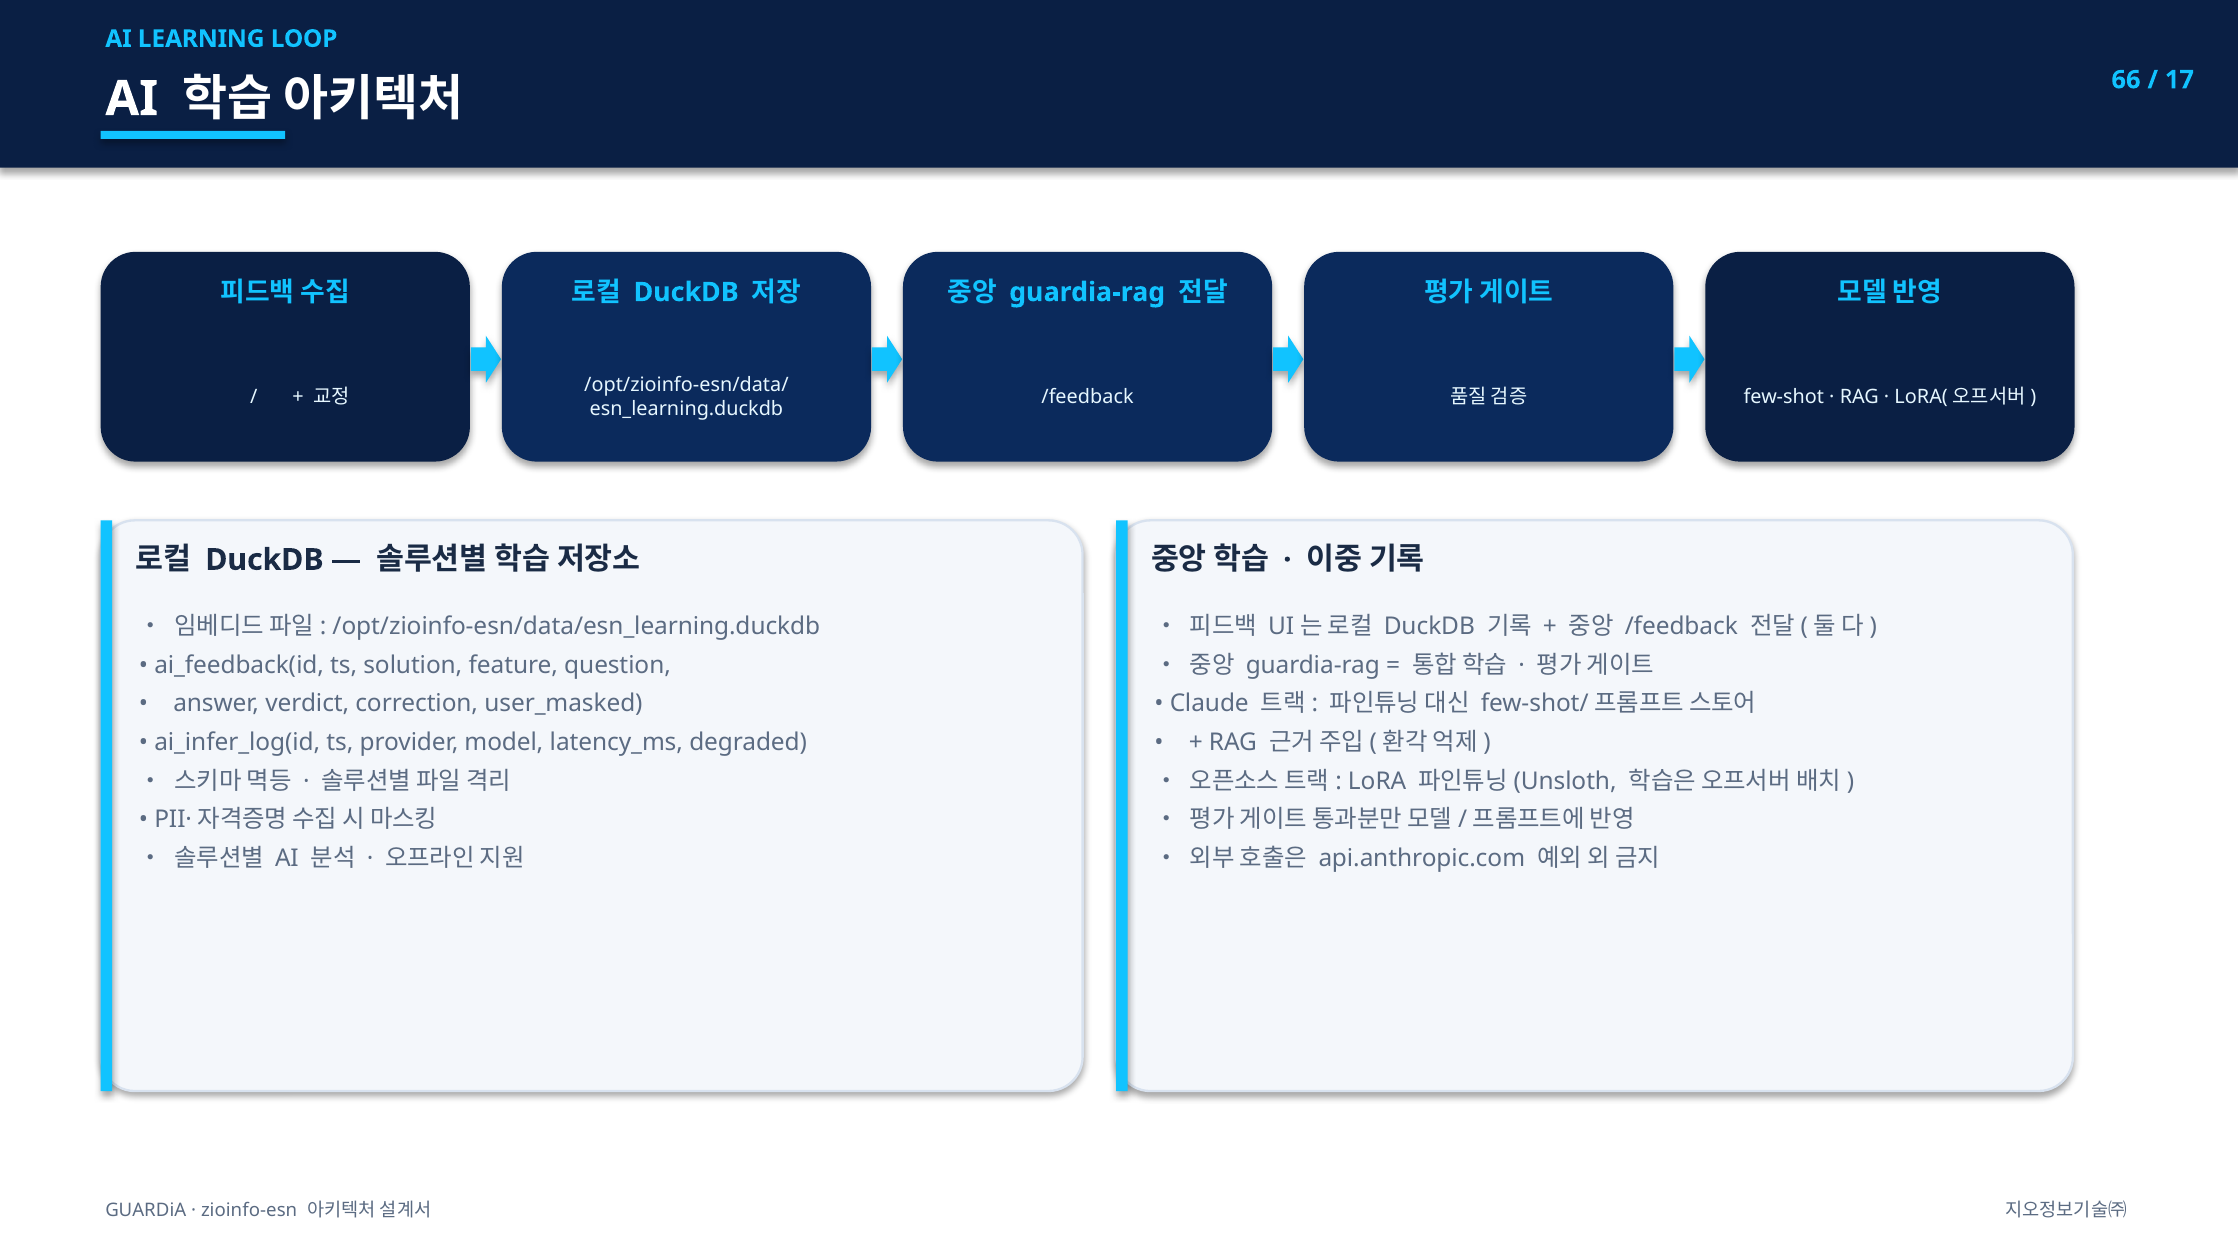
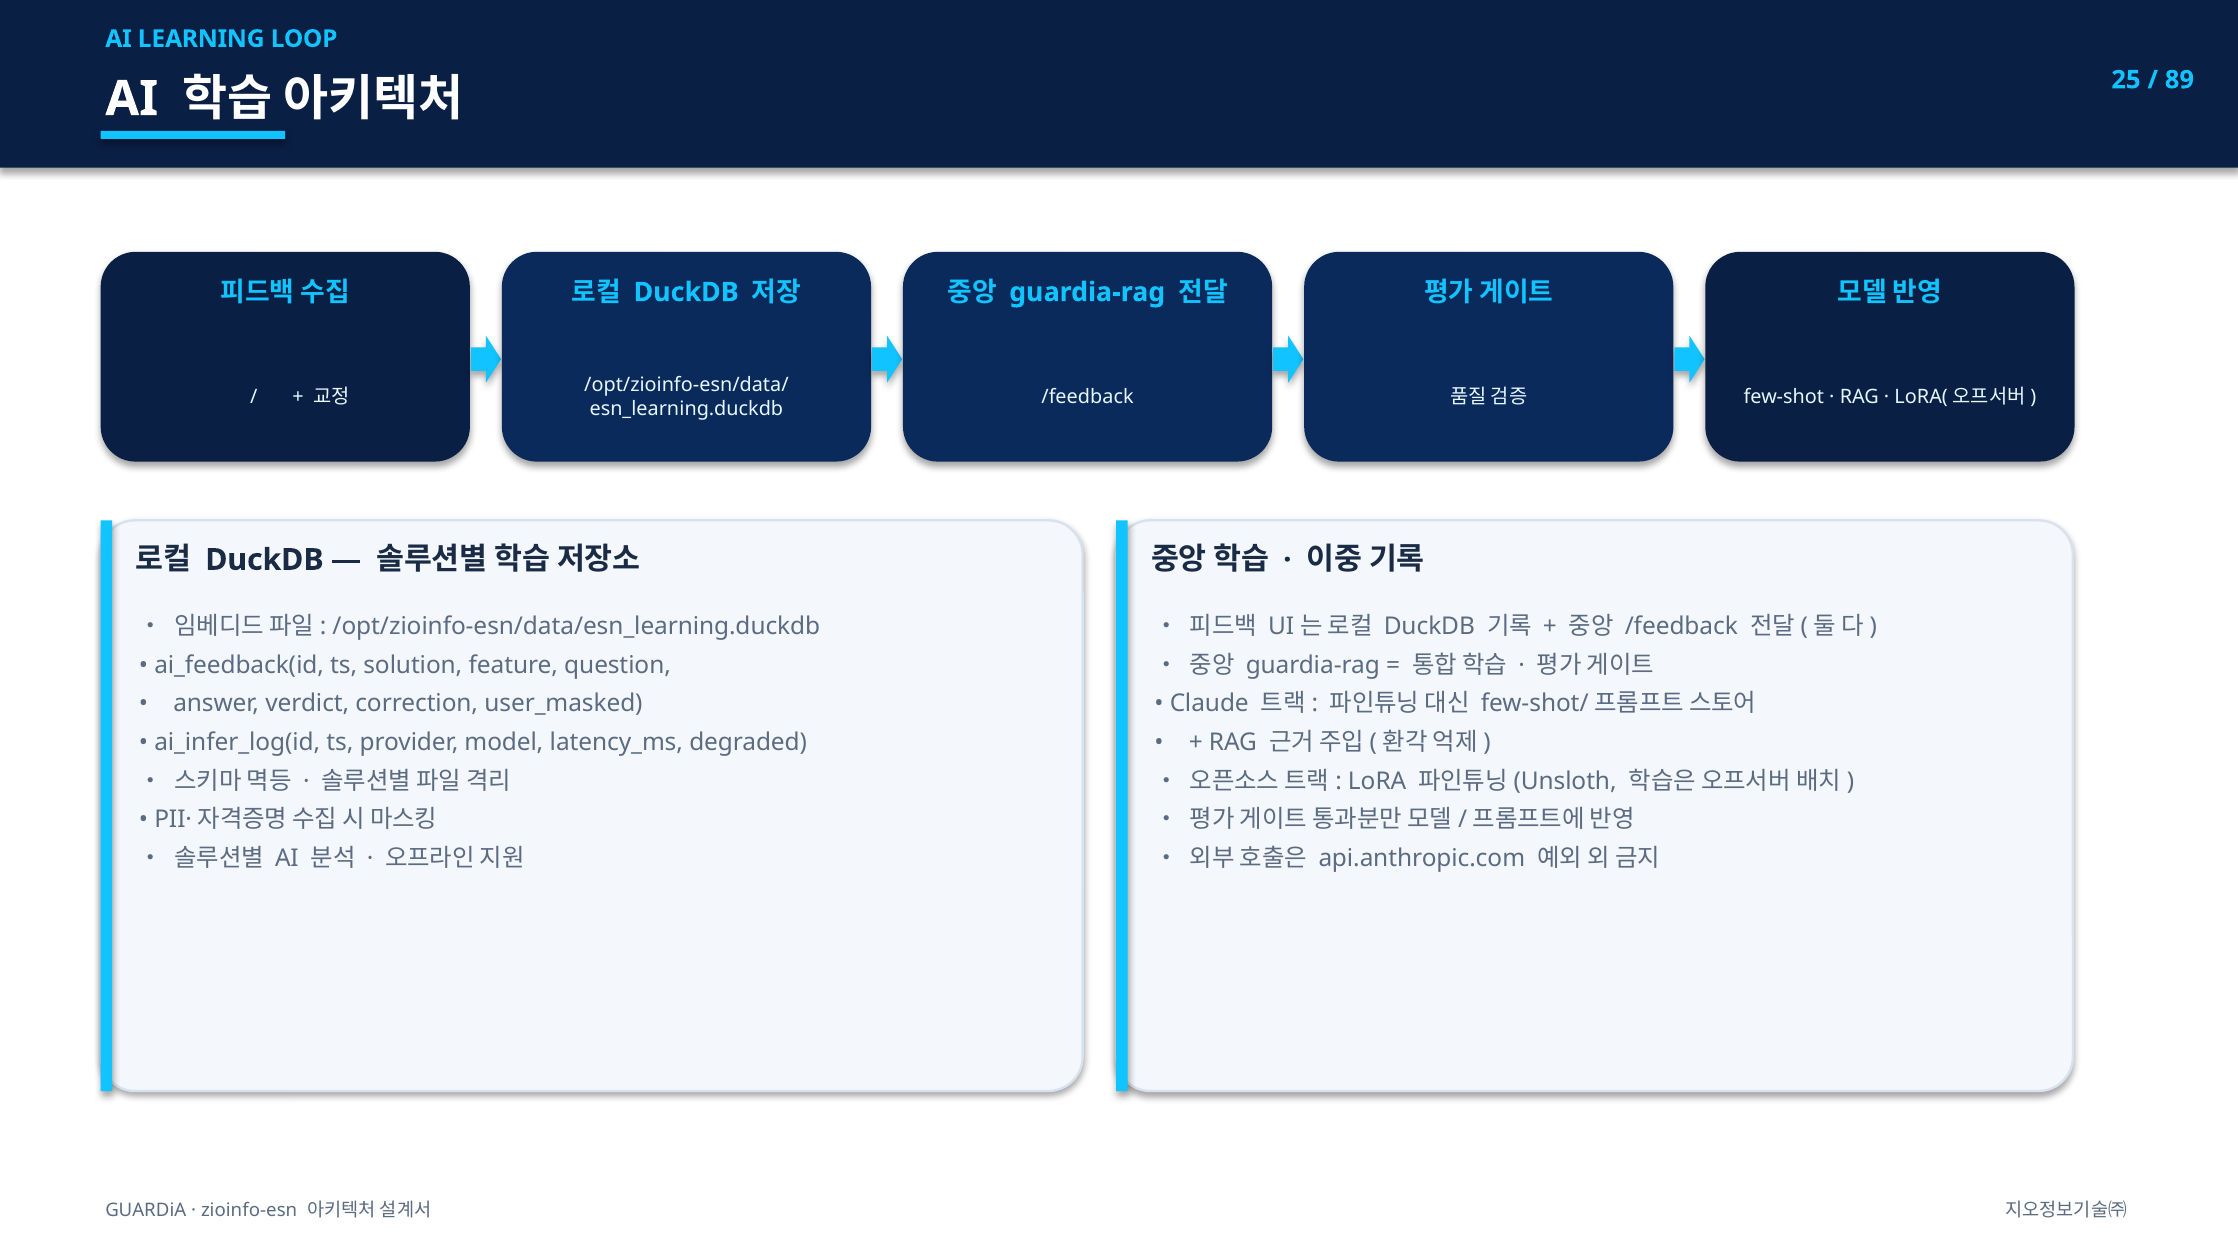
66: 66 -> 25
17: 17 -> 89
